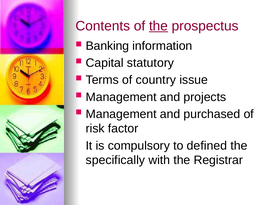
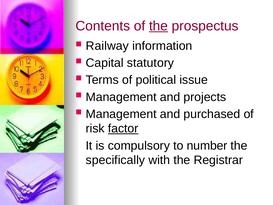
Banking: Banking -> Railway
country: country -> political
factor underline: none -> present
defined: defined -> number
